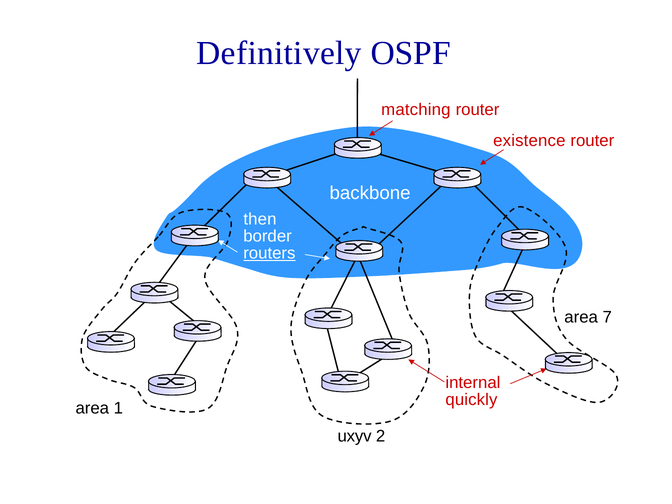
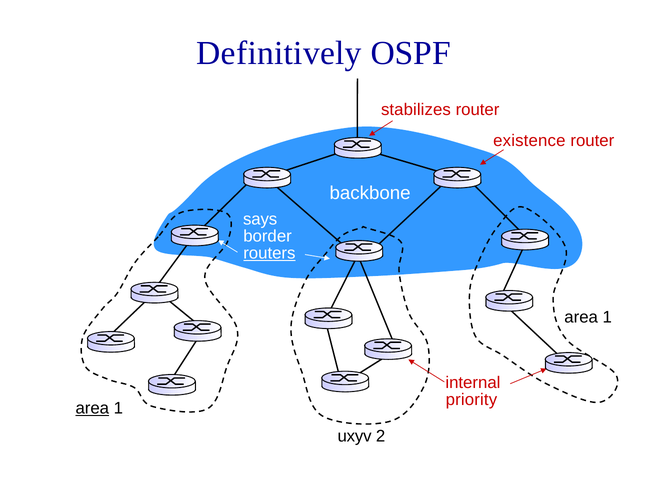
matching: matching -> stabilizes
then: then -> says
7 at (607, 317): 7 -> 1
quickly: quickly -> priority
area at (92, 408) underline: none -> present
